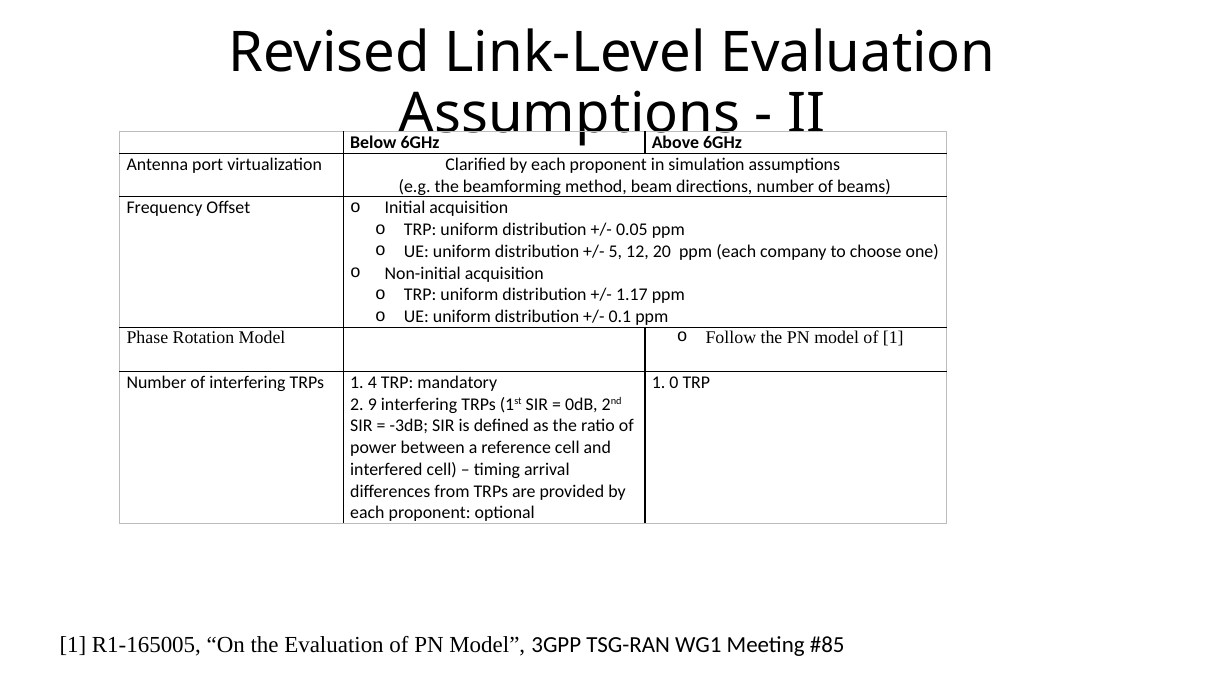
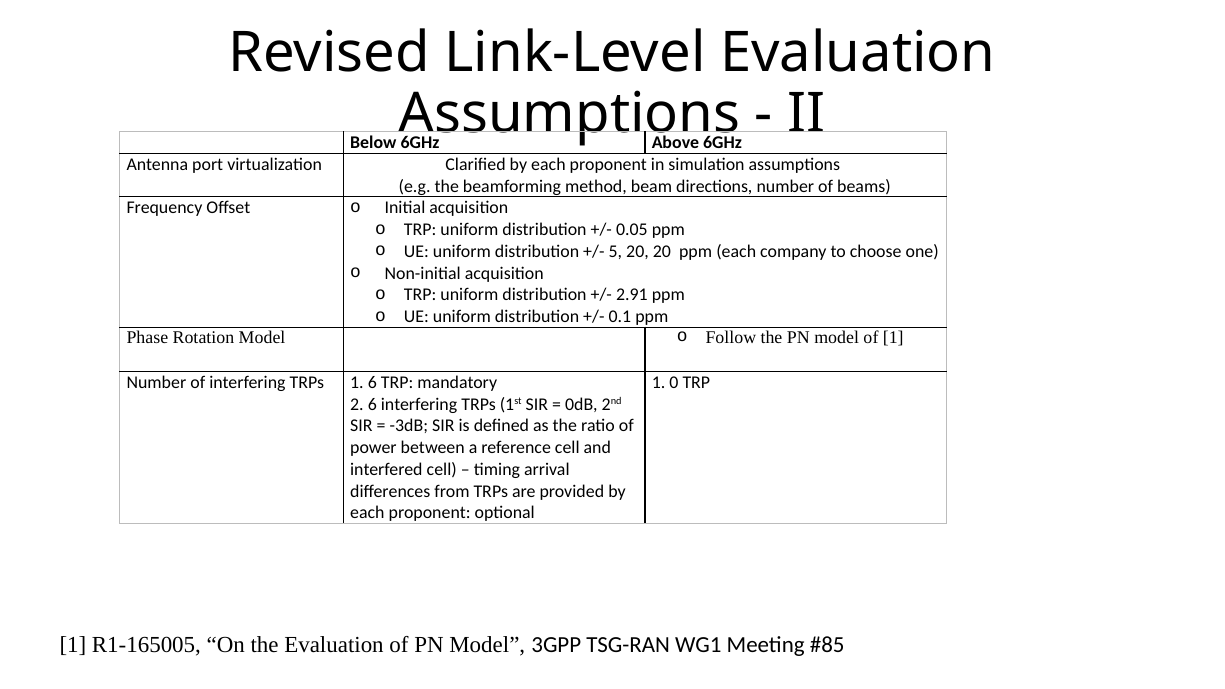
5 12: 12 -> 20
1.17: 1.17 -> 2.91
1 4: 4 -> 6
2 9: 9 -> 6
